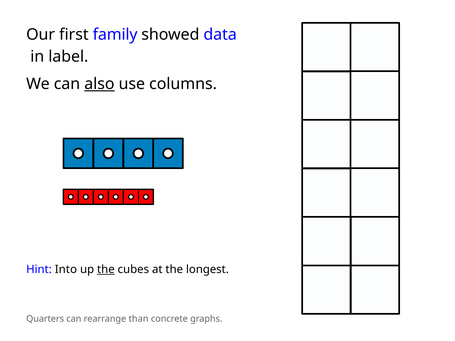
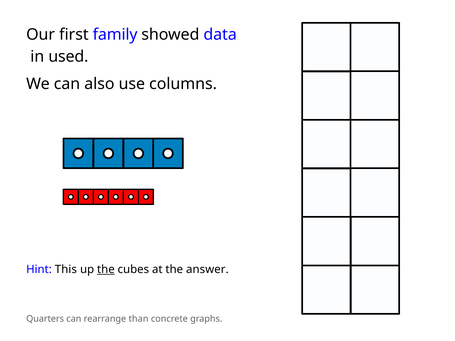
label: label -> used
also underline: present -> none
Into: Into -> This
longest: longest -> answer
